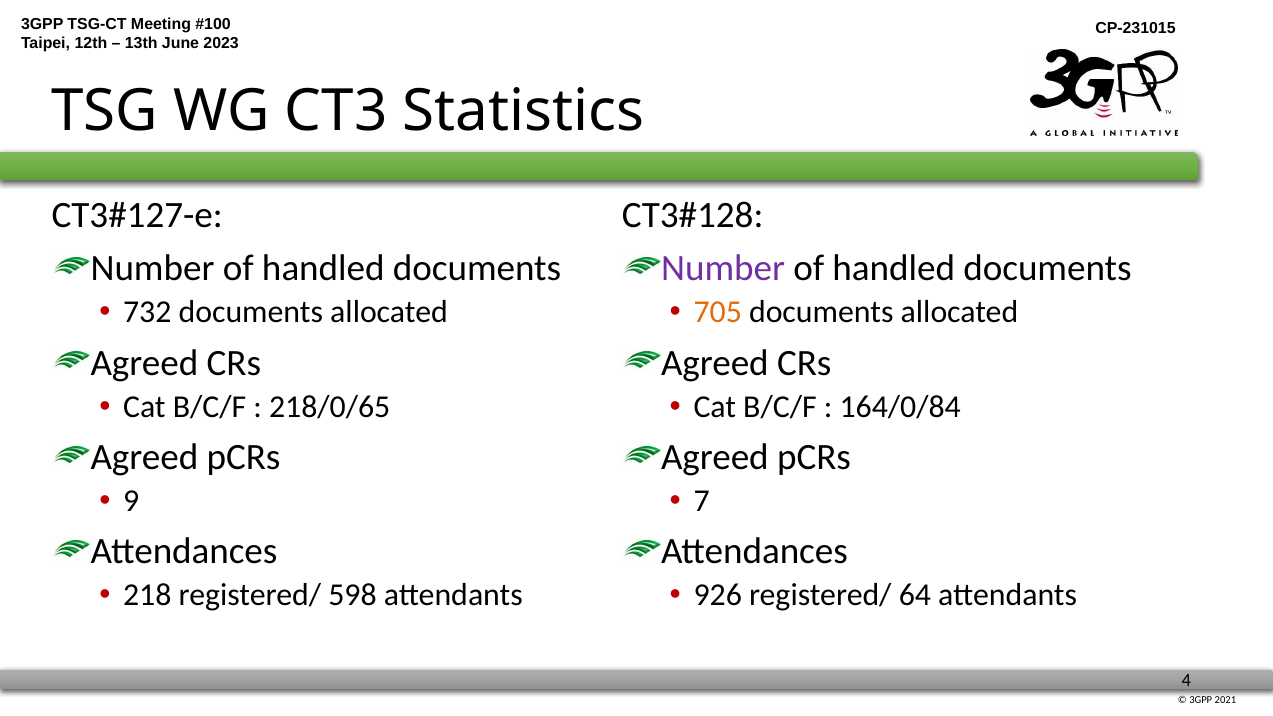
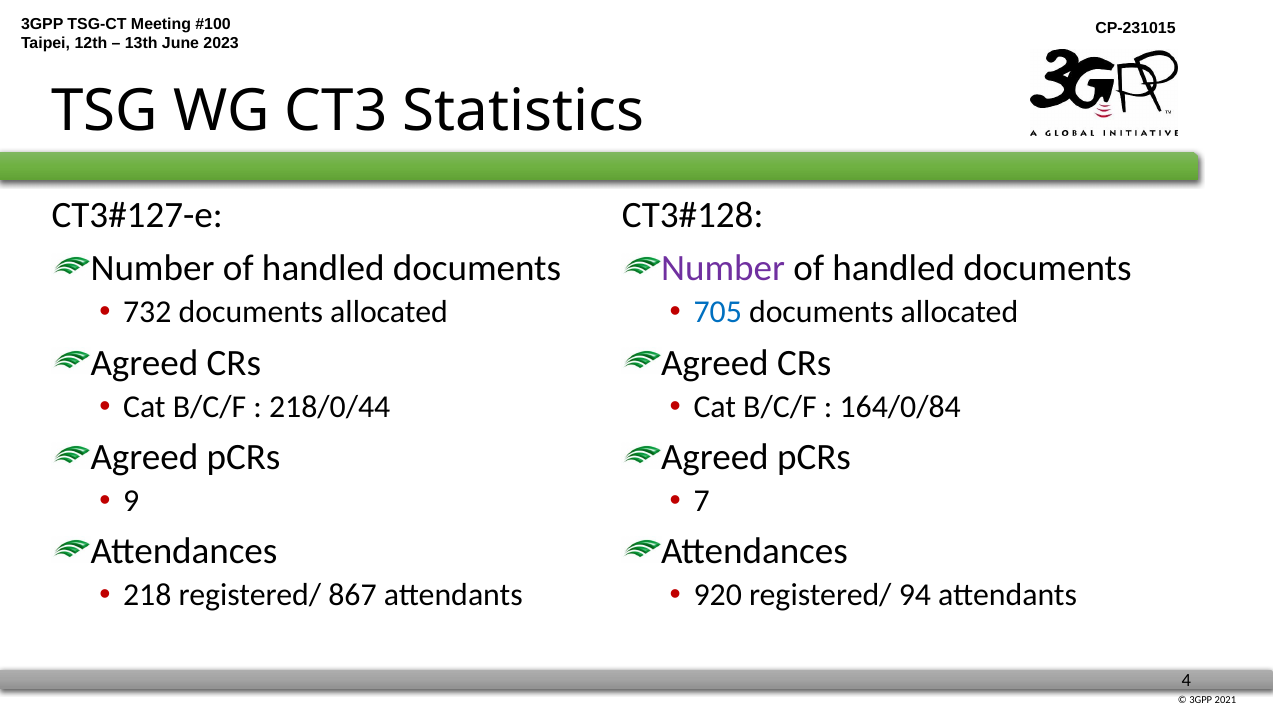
705 colour: orange -> blue
218/0/65: 218/0/65 -> 218/0/44
598: 598 -> 867
926: 926 -> 920
64: 64 -> 94
